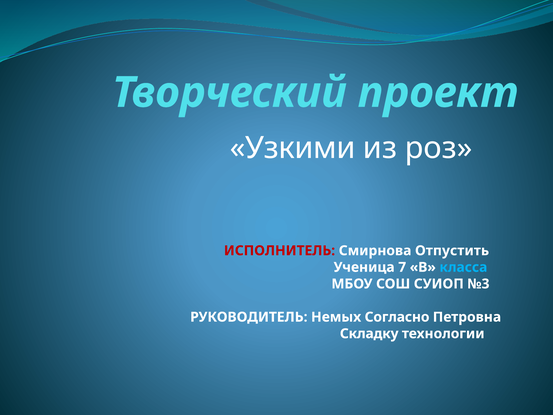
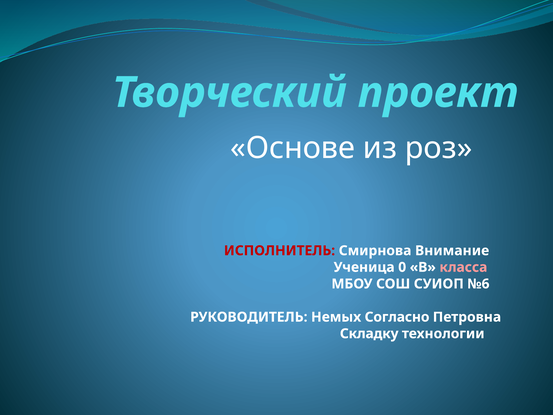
Узкими: Узкими -> Основе
Отпустить: Отпустить -> Внимание
7: 7 -> 0
класса colour: light blue -> pink
№3: №3 -> №6
